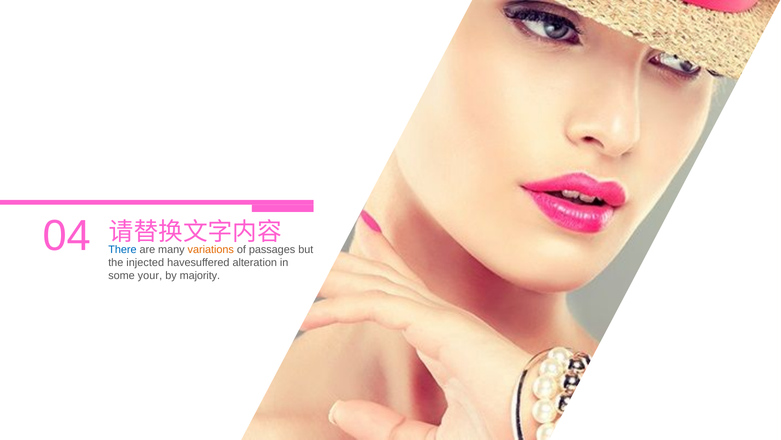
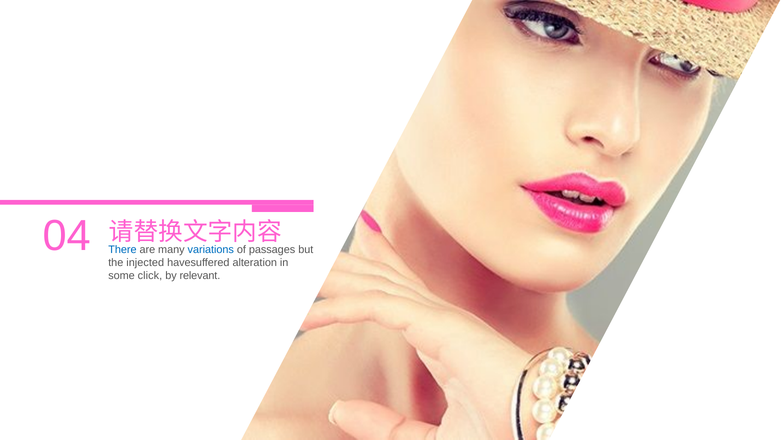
variations colour: orange -> blue
your: your -> click
majority: majority -> relevant
